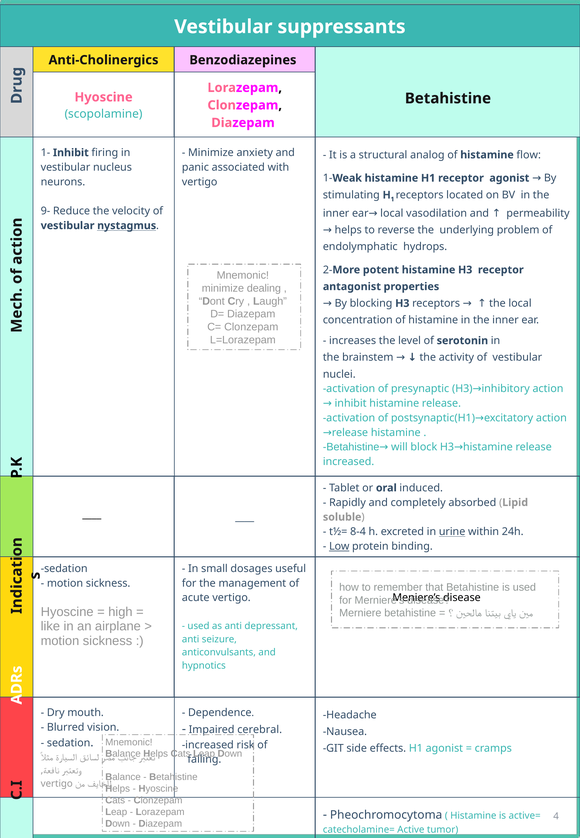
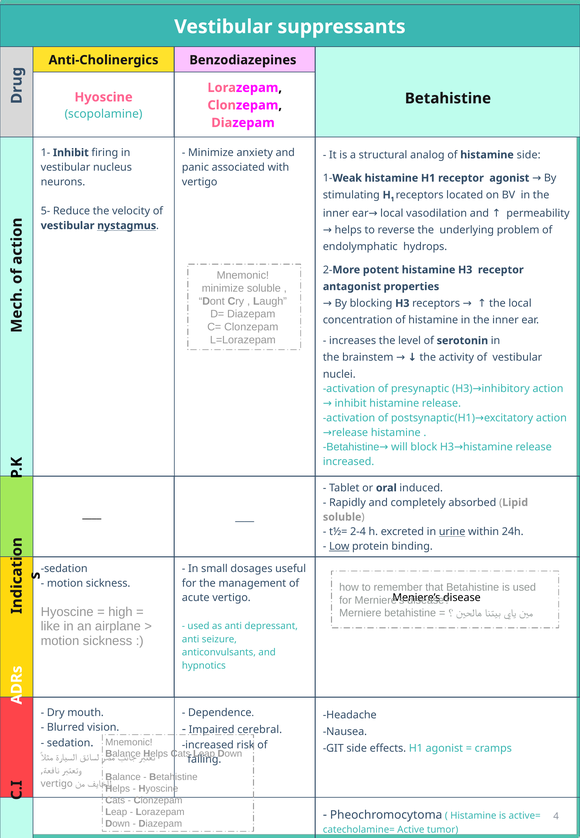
histamine flow: flow -> side
9-: 9- -> 5-
minimize dealing: dealing -> soluble
8-4: 8-4 -> 2-4
